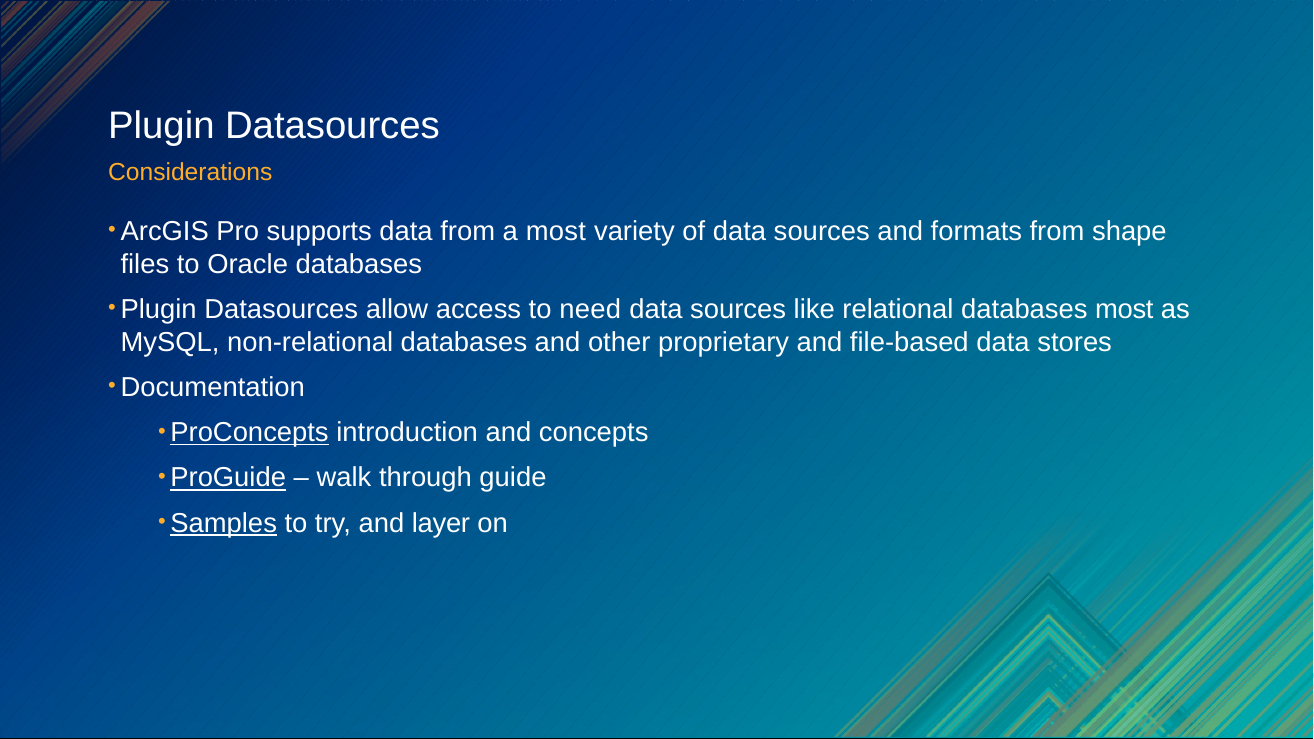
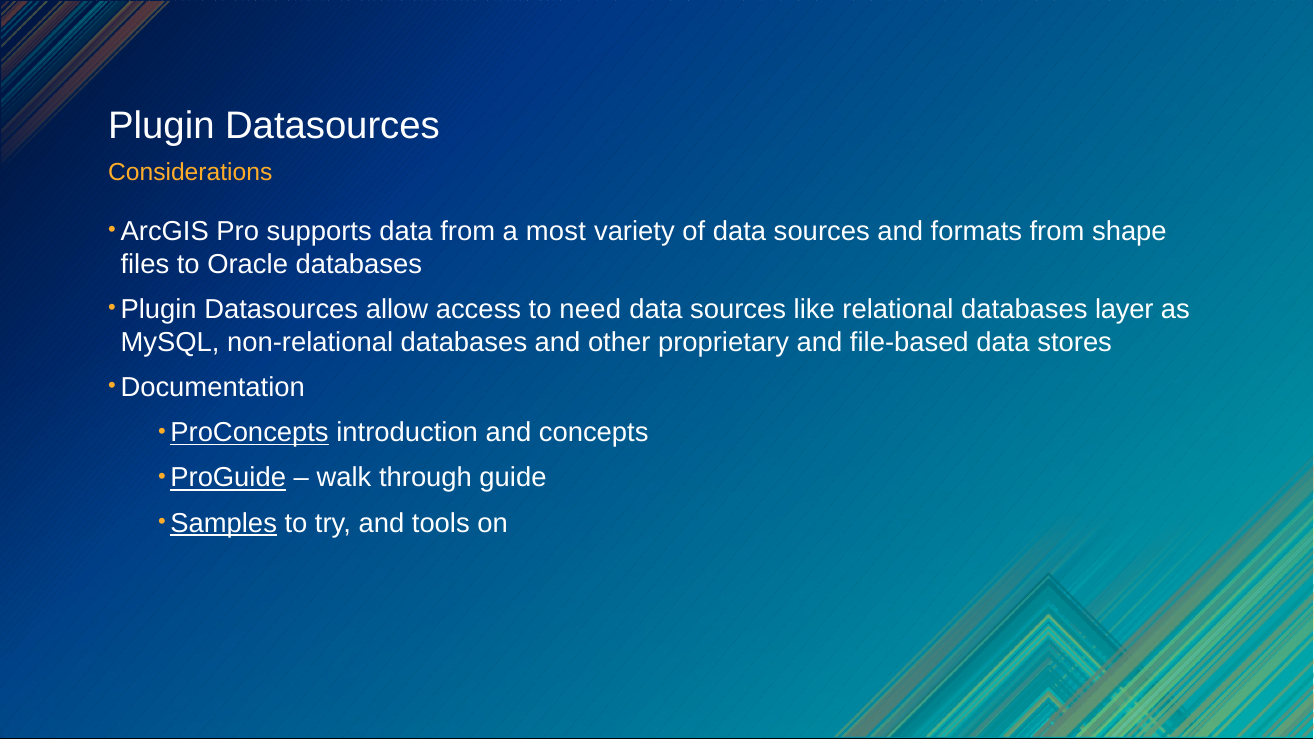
databases most: most -> layer
layer: layer -> tools
